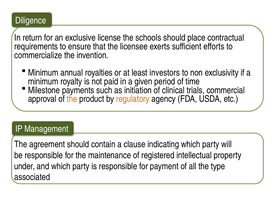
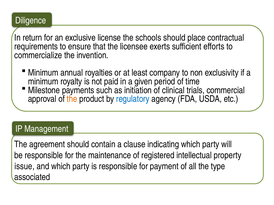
investors: investors -> company
regulatory colour: orange -> blue
under: under -> issue
